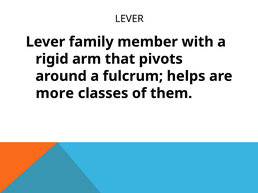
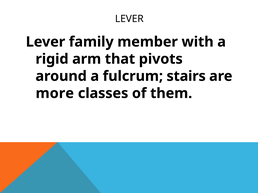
helps: helps -> stairs
